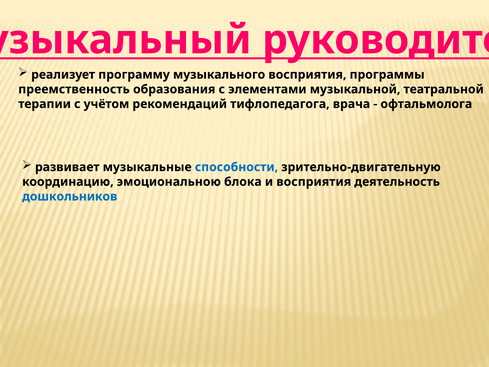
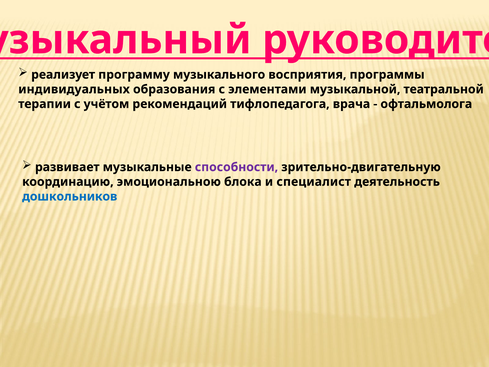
преемственность: преемственность -> индивидуальных
способности colour: blue -> purple
и восприятия: восприятия -> специалист
